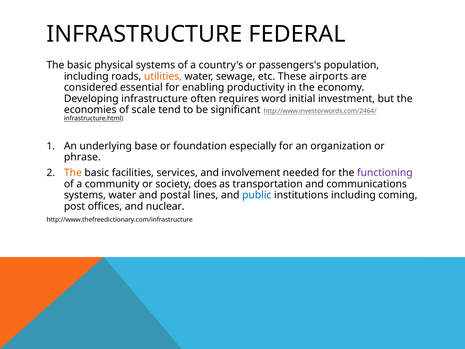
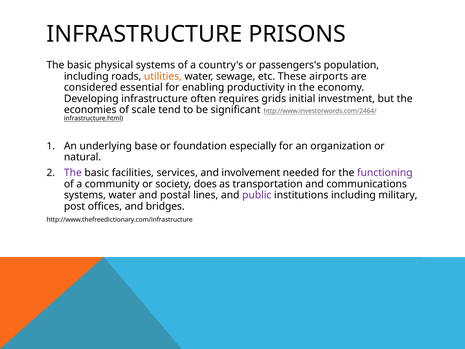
FEDERAL: FEDERAL -> PRISONS
word: word -> grids
phrase: phrase -> natural
The at (73, 173) colour: orange -> purple
public colour: blue -> purple
coming: coming -> military
nuclear: nuclear -> bridges
